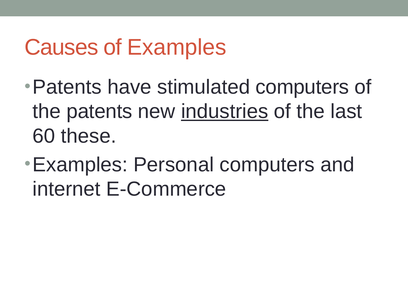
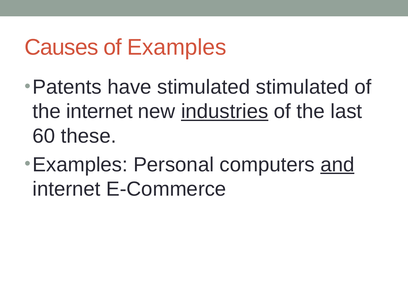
stimulated computers: computers -> stimulated
the patents: patents -> internet
and underline: none -> present
